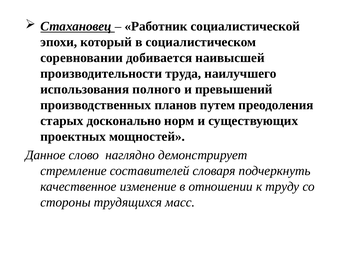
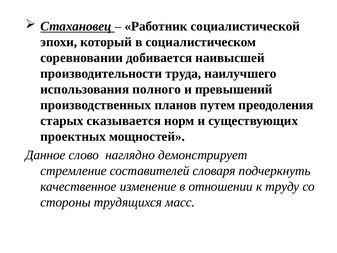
досконально: досконально -> сказывается
